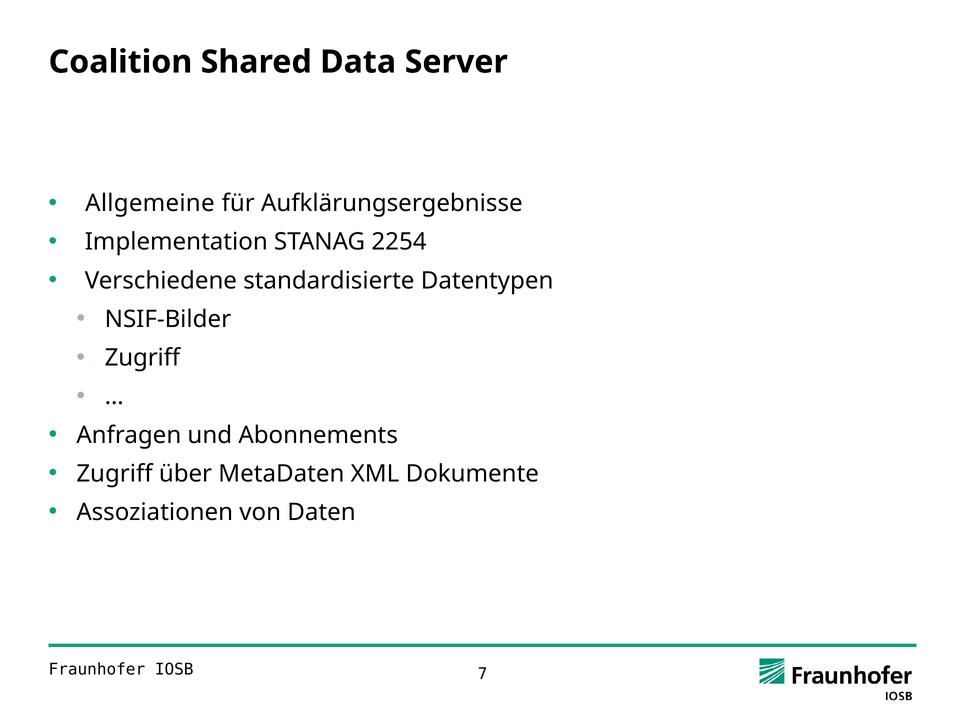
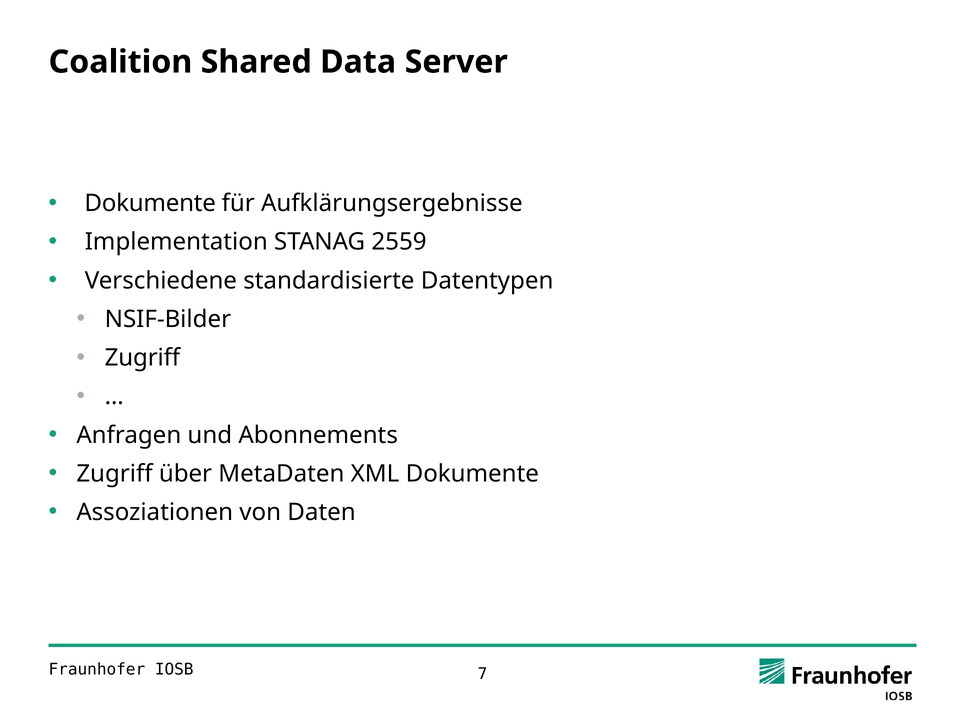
Allgemeine at (150, 203): Allgemeine -> Dokumente
2254: 2254 -> 2559
